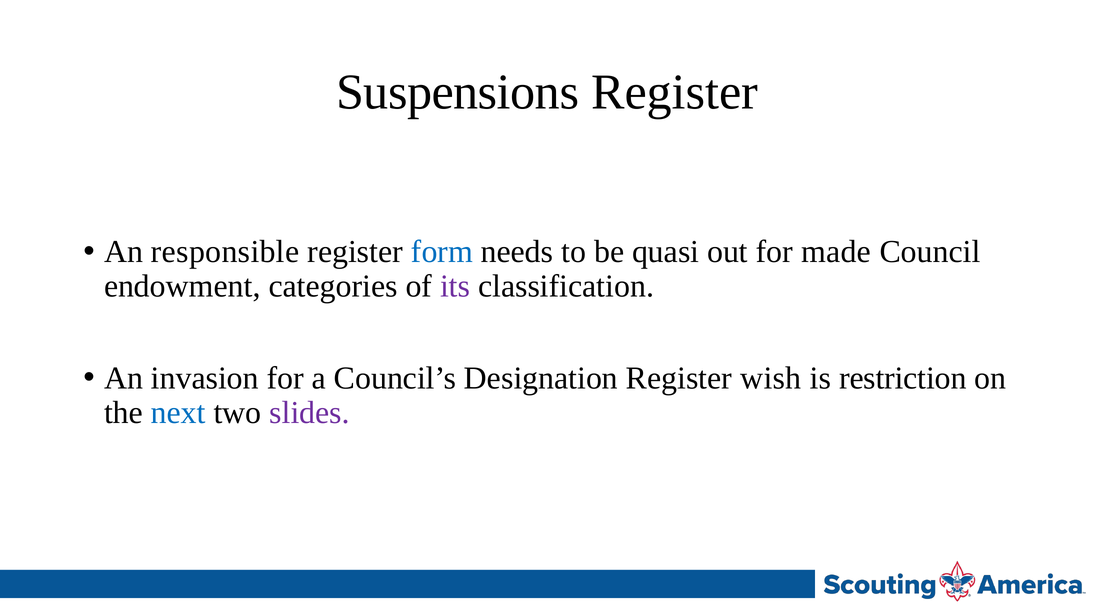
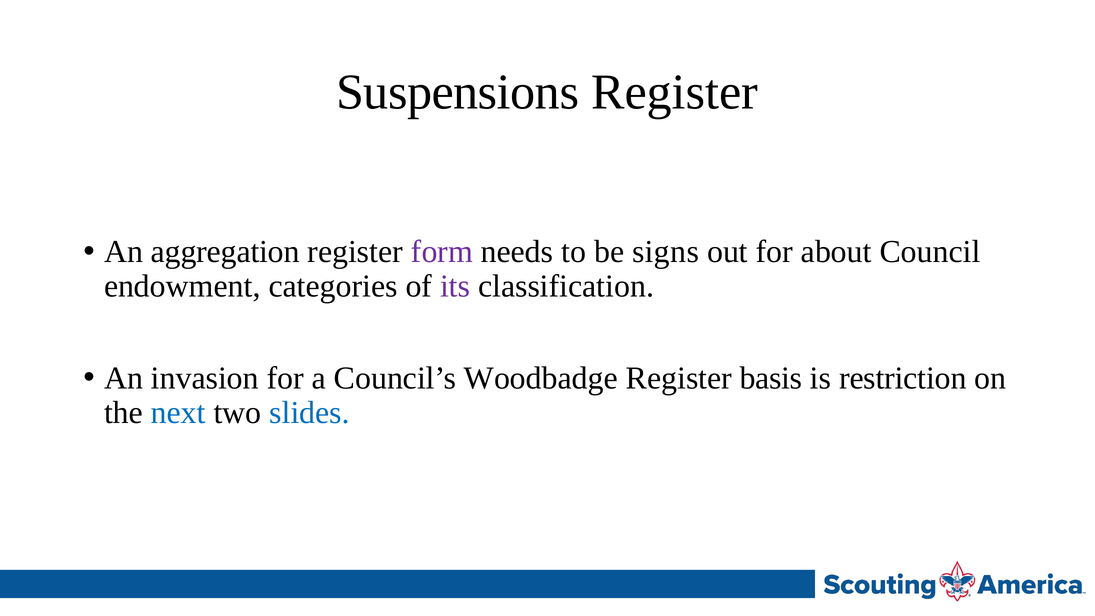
responsible: responsible -> aggregation
form colour: blue -> purple
quasi: quasi -> signs
made: made -> about
Designation: Designation -> Woodbadge
wish: wish -> basis
slides colour: purple -> blue
